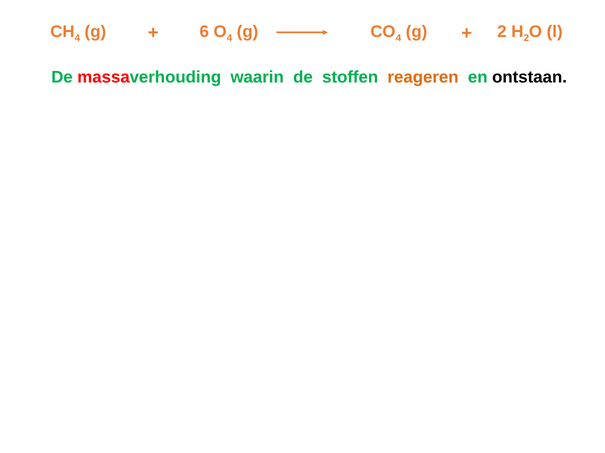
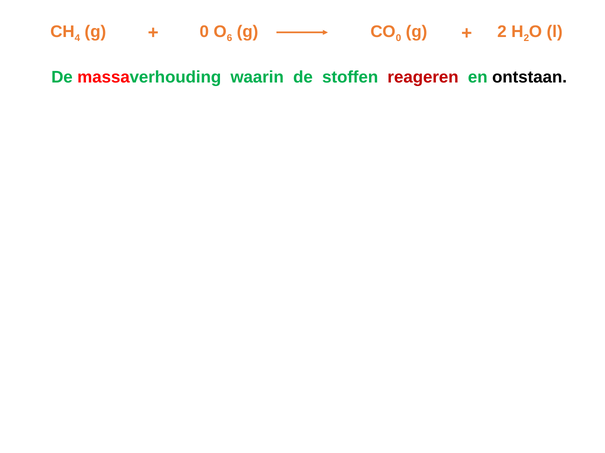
6 at (204, 32): 6 -> 0
4 at (230, 38): 4 -> 6
4 at (399, 38): 4 -> 0
reageren colour: orange -> red
